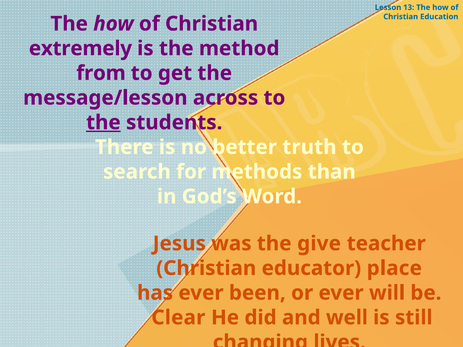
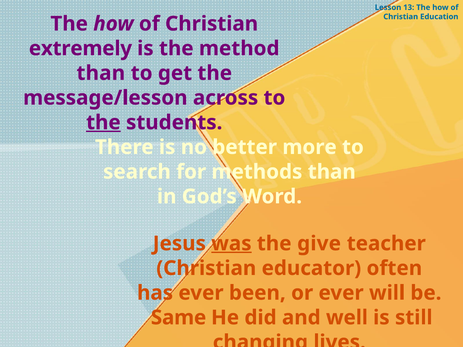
from at (101, 73): from -> than
truth: truth -> more
was underline: none -> present
place: place -> often
Clear: Clear -> Same
